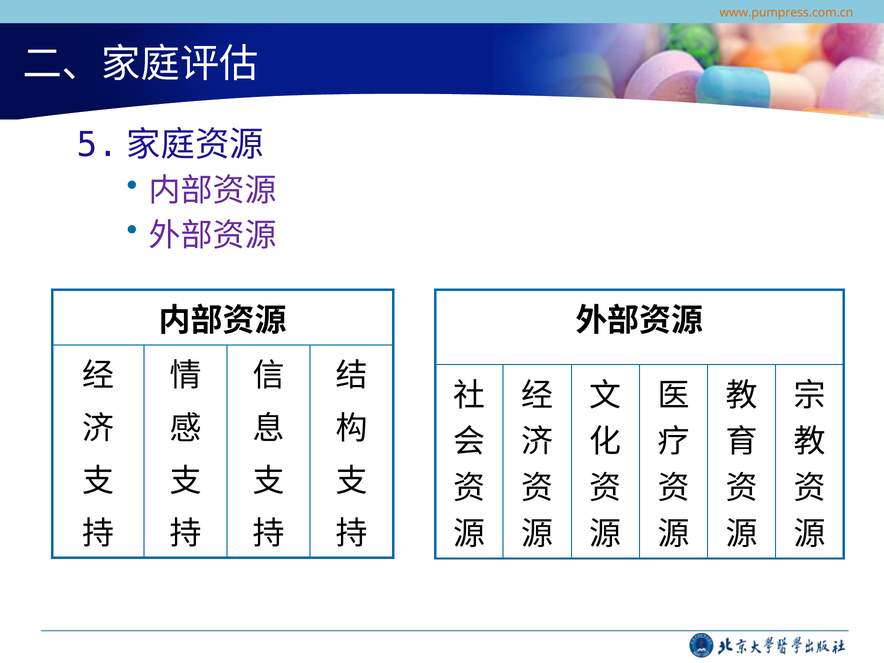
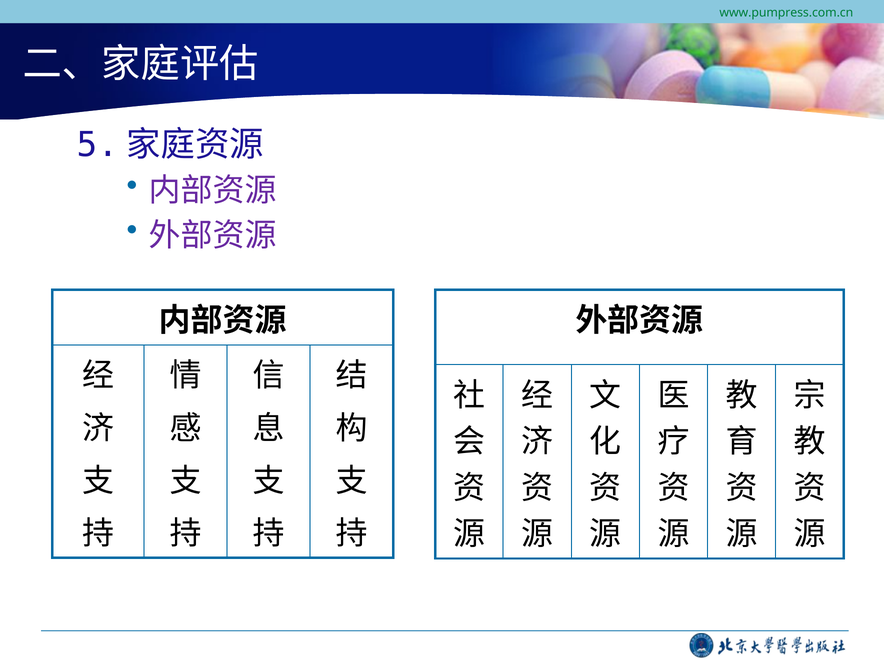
www.pumpress.com.cn colour: orange -> green
